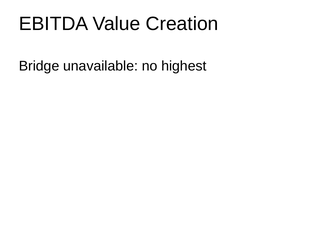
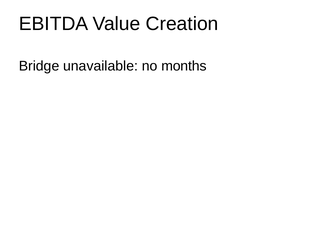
highest: highest -> months
